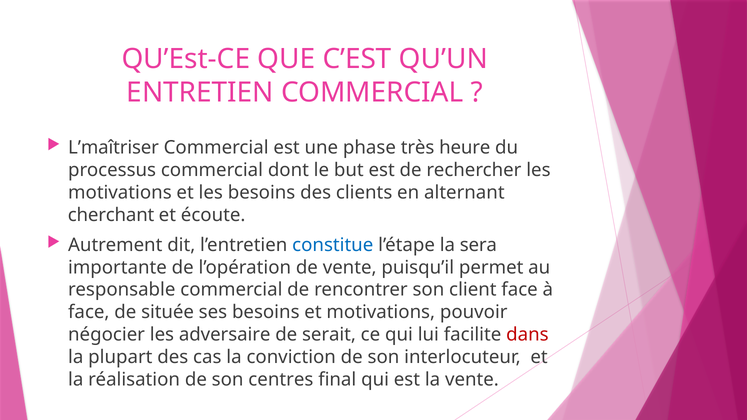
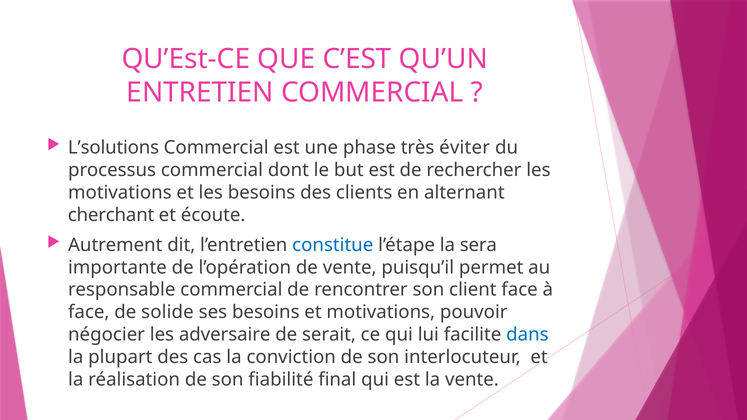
L’maîtriser: L’maîtriser -> L’solutions
heure: heure -> éviter
située: située -> solide
dans colour: red -> blue
centres: centres -> fiabilité
